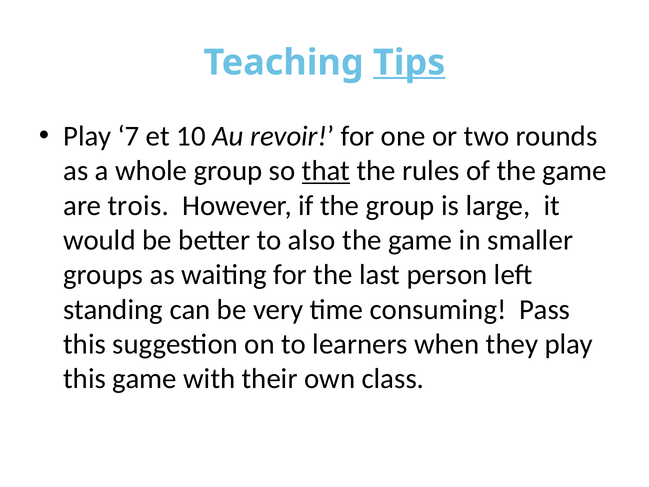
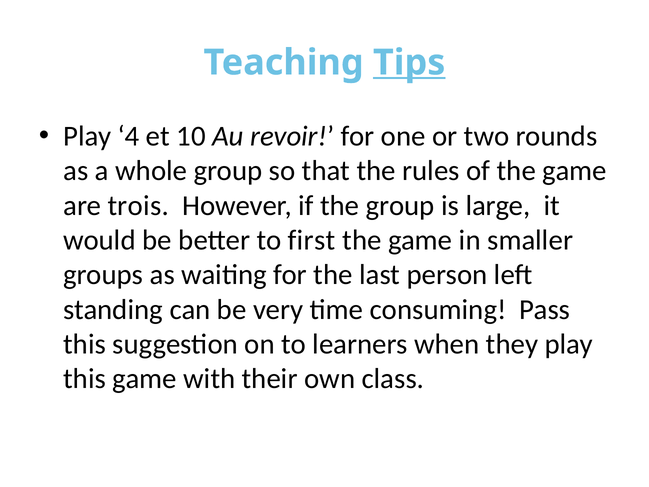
7: 7 -> 4
that underline: present -> none
also: also -> first
